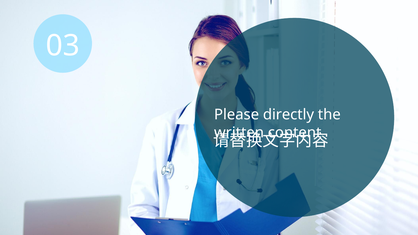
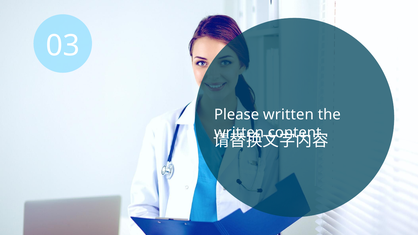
Please directly: directly -> written
